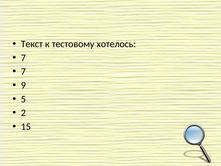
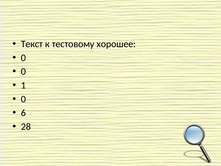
хотелось: хотелось -> хорошее
7 at (23, 58): 7 -> 0
7 at (23, 71): 7 -> 0
9: 9 -> 1
5 at (23, 99): 5 -> 0
2: 2 -> 6
15: 15 -> 28
